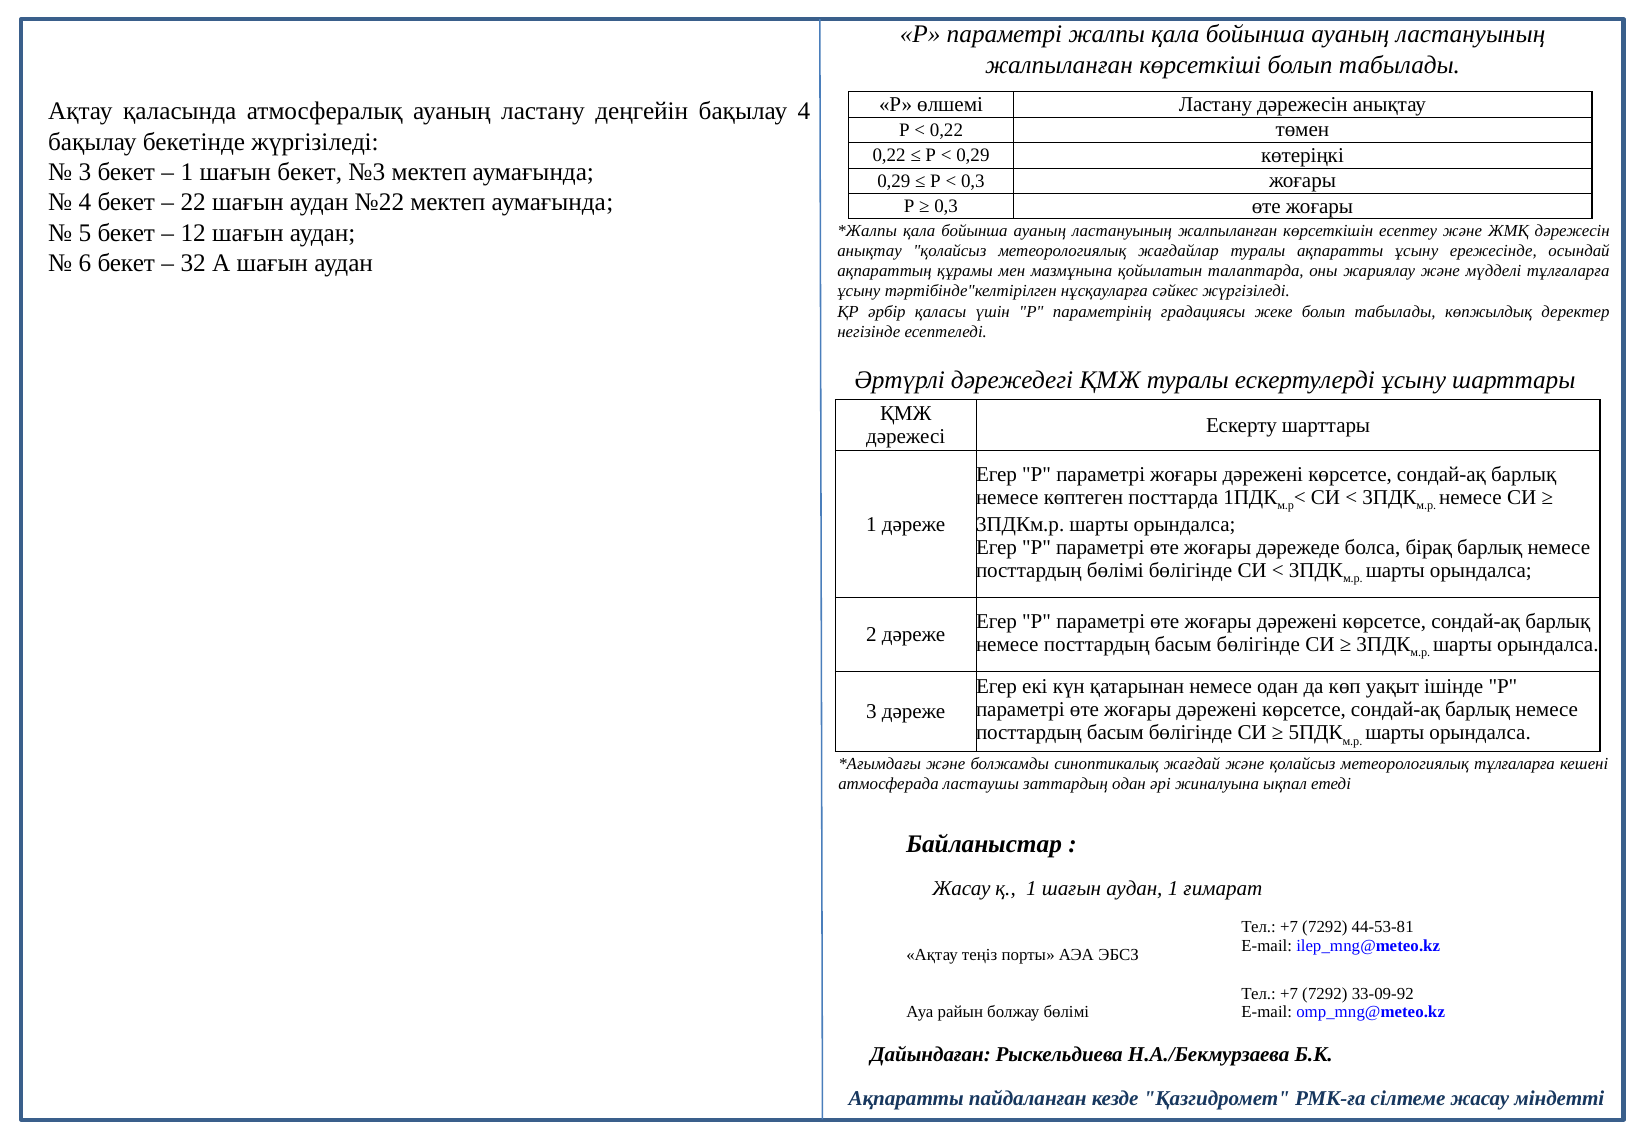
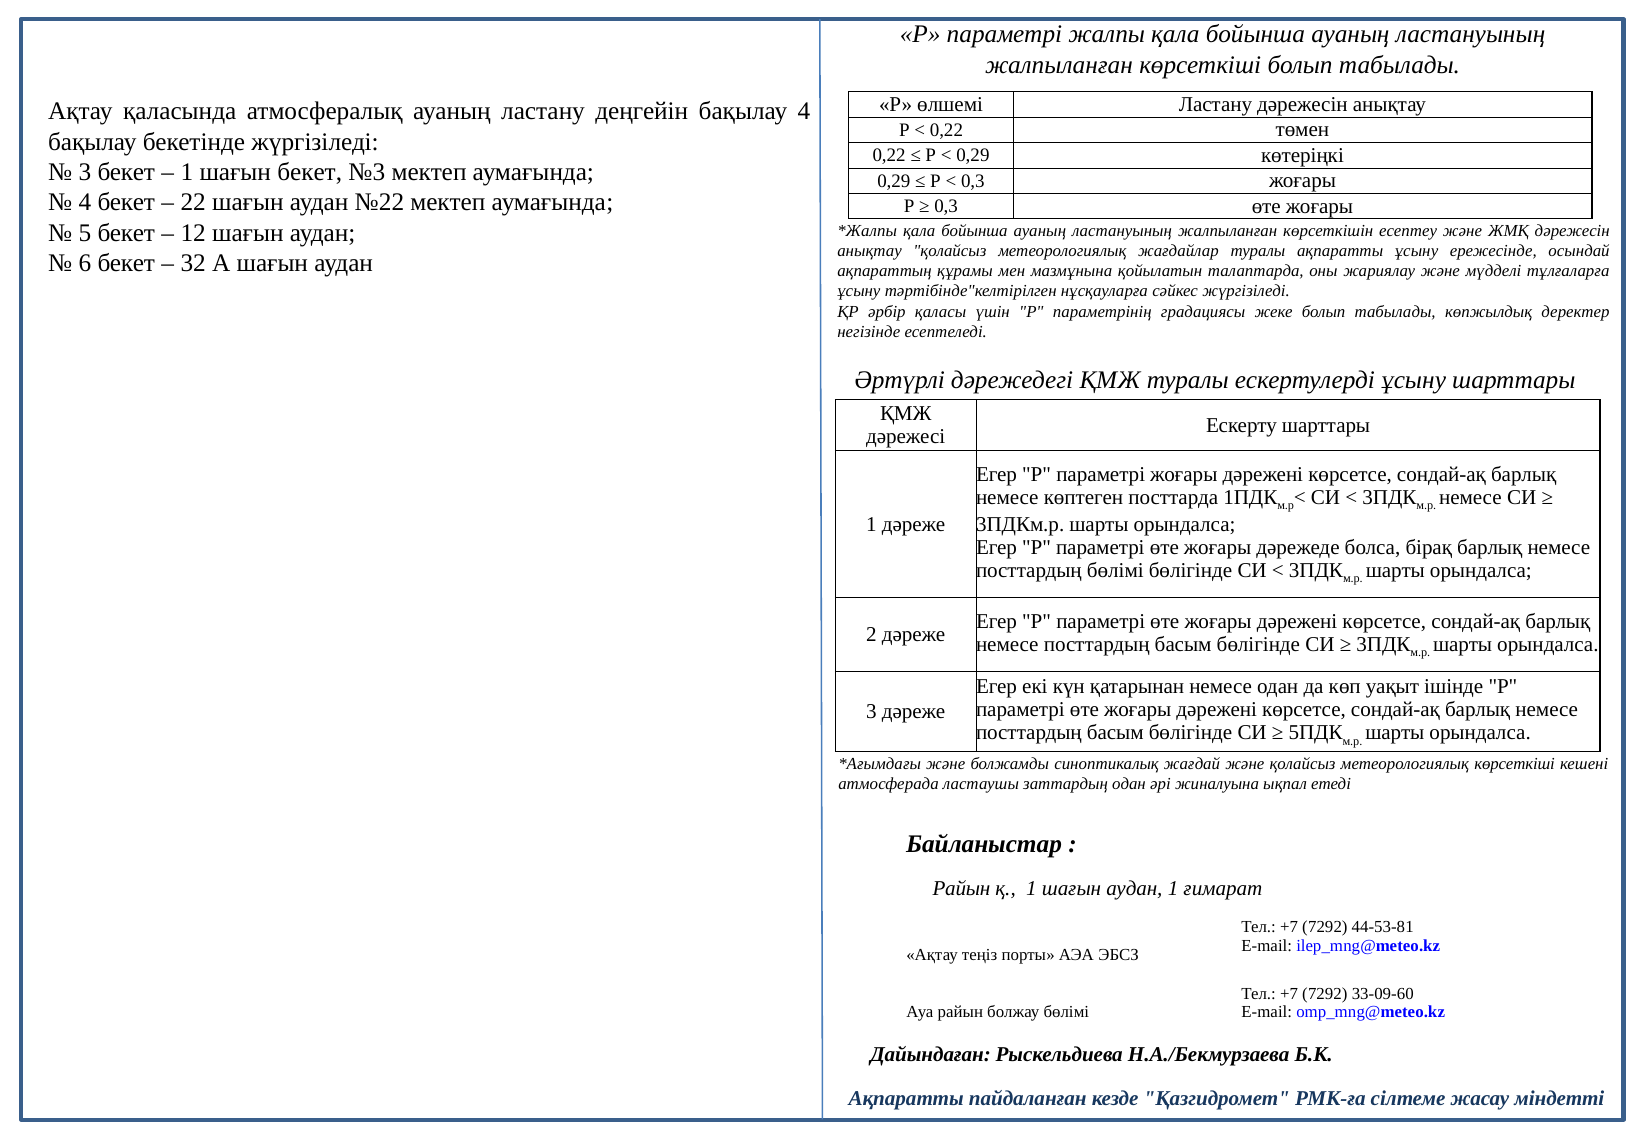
метеорологиялық тұлғаларға: тұлғаларға -> көрсеткіші
Жасау at (961, 888): Жасау -> Райын
33-09-92: 33-09-92 -> 33-09-60
